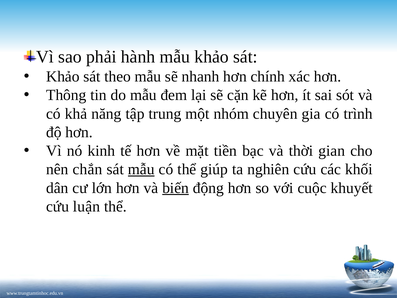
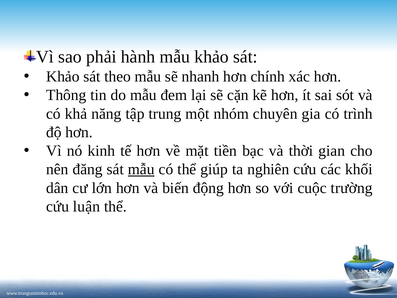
chắn: chắn -> đăng
biến underline: present -> none
khuyết: khuyết -> trường
